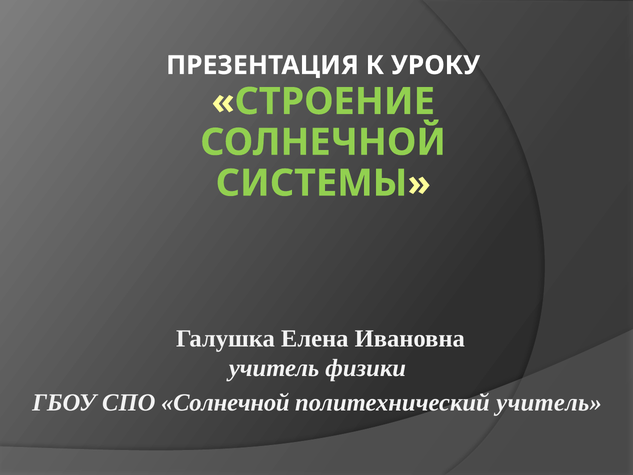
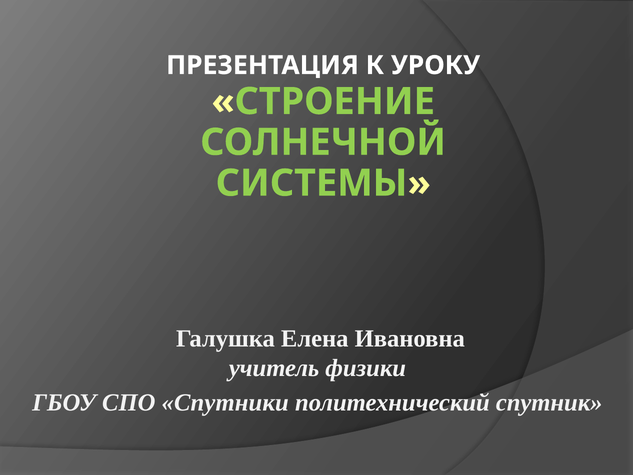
СПО Солнечной: Солнечной -> Спутники
политехнический учитель: учитель -> спутник
